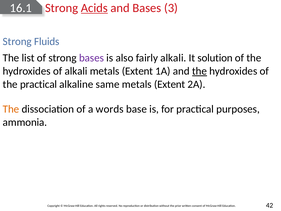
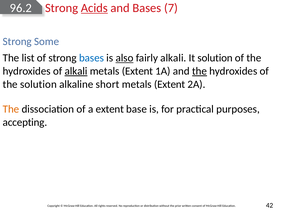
16.1: 16.1 -> 96.2
3: 3 -> 7
Fluids: Fluids -> Some
bases at (91, 58) colour: purple -> blue
also underline: none -> present
alkali at (76, 71) underline: none -> present
the practical: practical -> solution
same: same -> short
a words: words -> extent
ammonia: ammonia -> accepting
